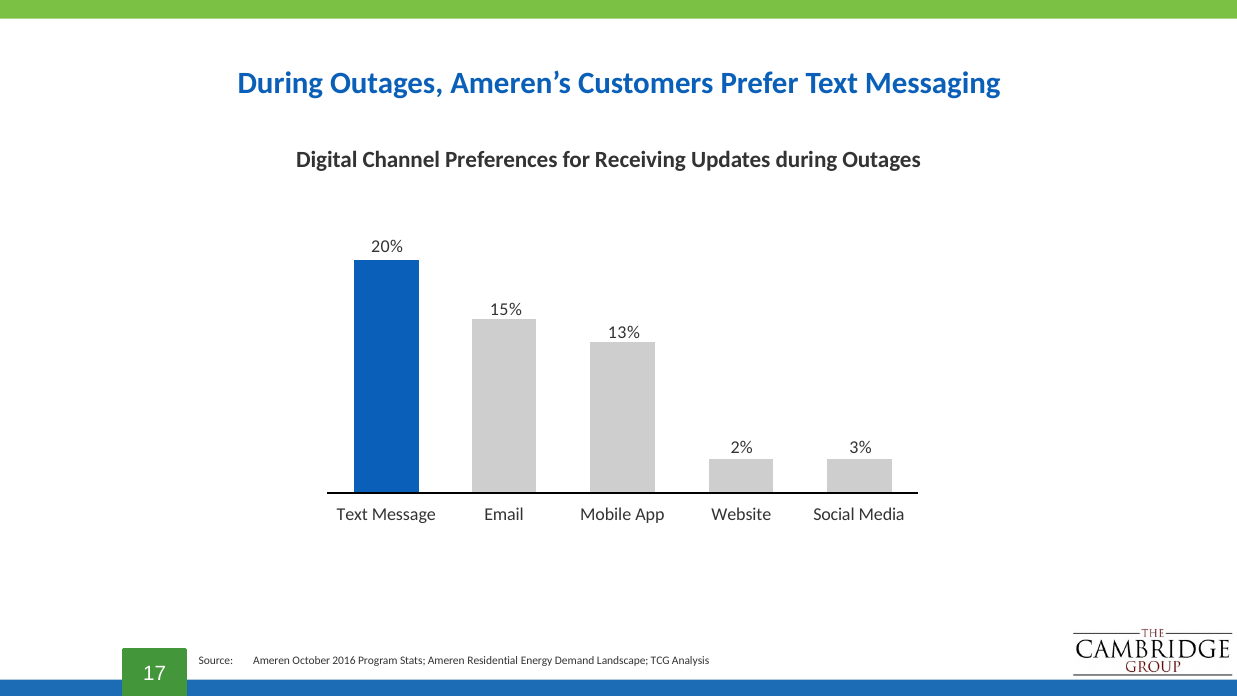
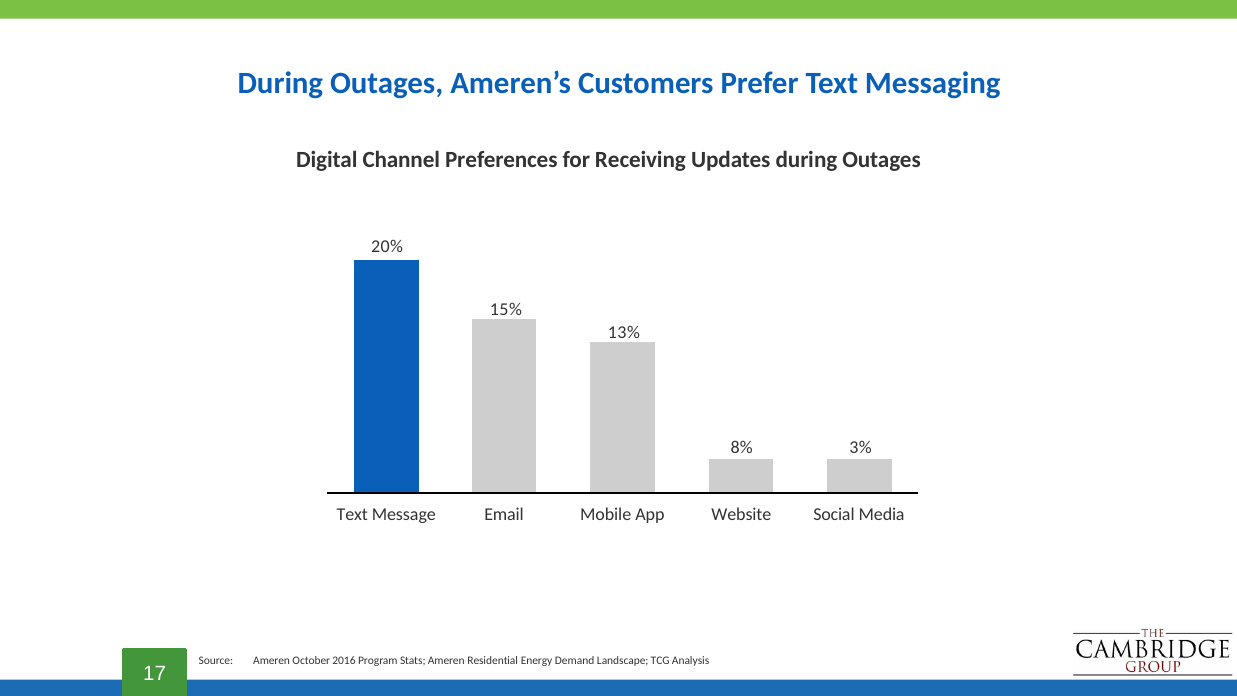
2%: 2% -> 8%
